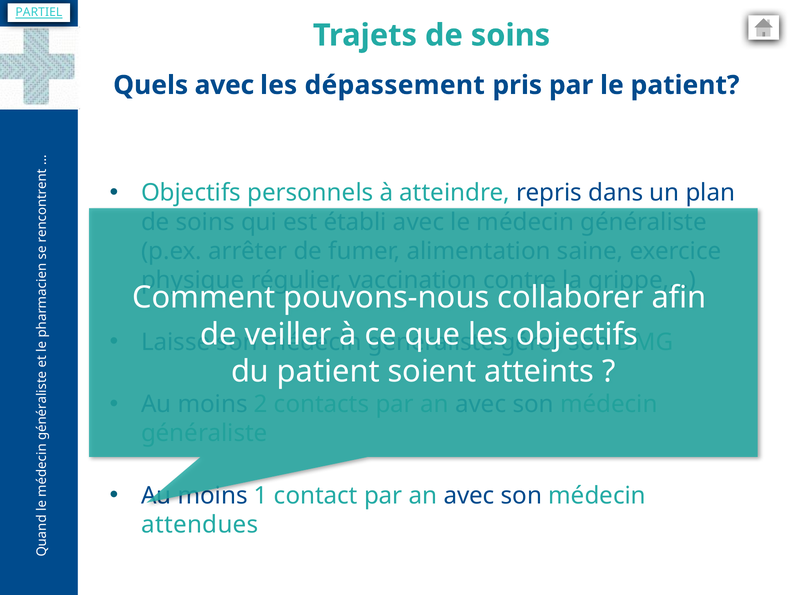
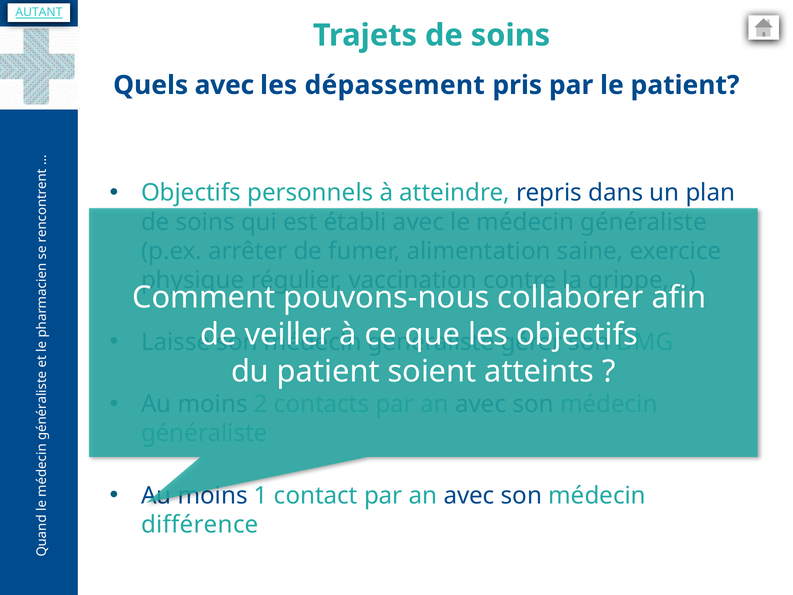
PARTIEL: PARTIEL -> AUTANT
attendues: attendues -> différence
